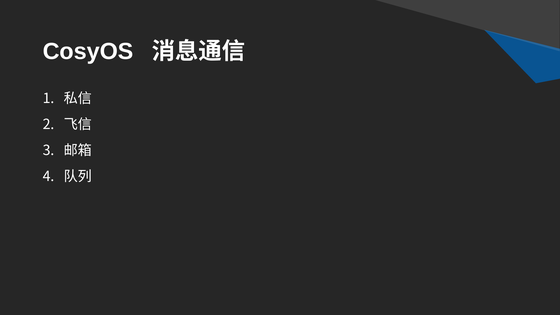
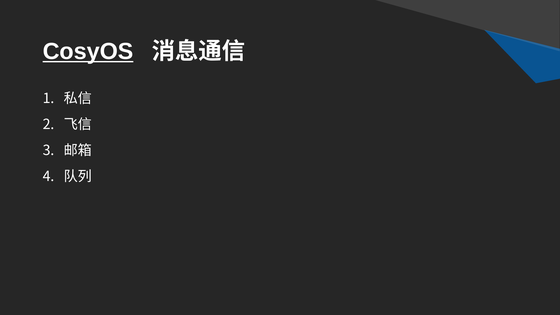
CosyOS underline: none -> present
